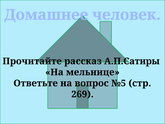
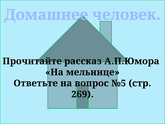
А.П.Сатиры: А.П.Сатиры -> А.П.Юмора
